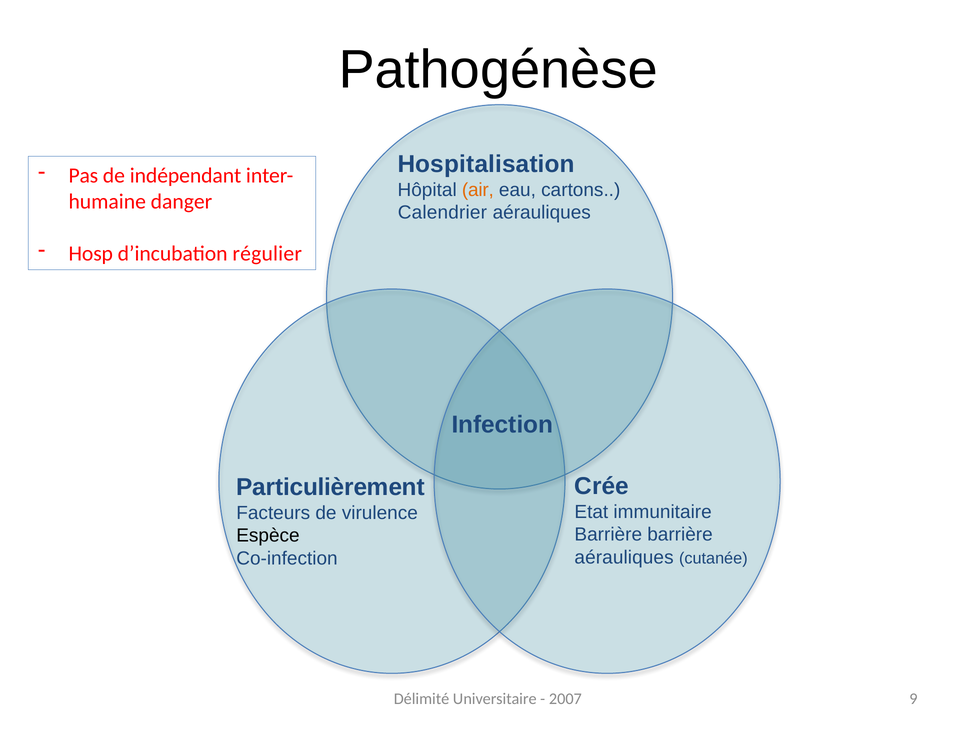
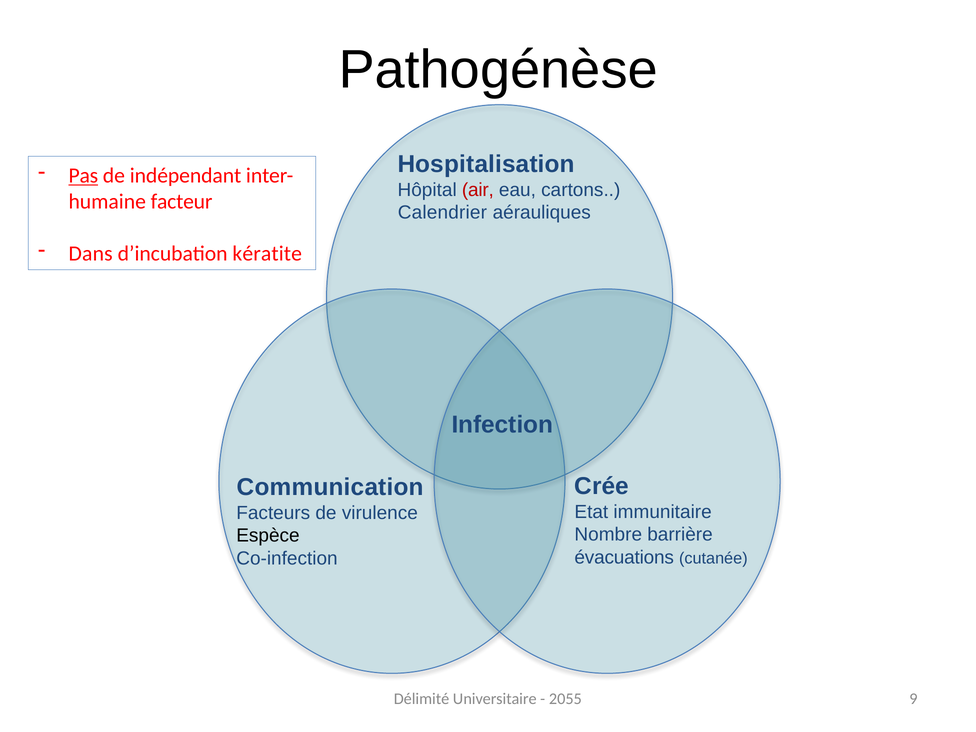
Pas underline: none -> present
air colour: orange -> red
danger: danger -> facteur
Hosp: Hosp -> Dans
régulier: régulier -> kératite
Particulièrement: Particulièrement -> Communication
Barrière at (608, 535): Barrière -> Nombre
aérauliques at (624, 558): aérauliques -> évacuations
2007: 2007 -> 2055
